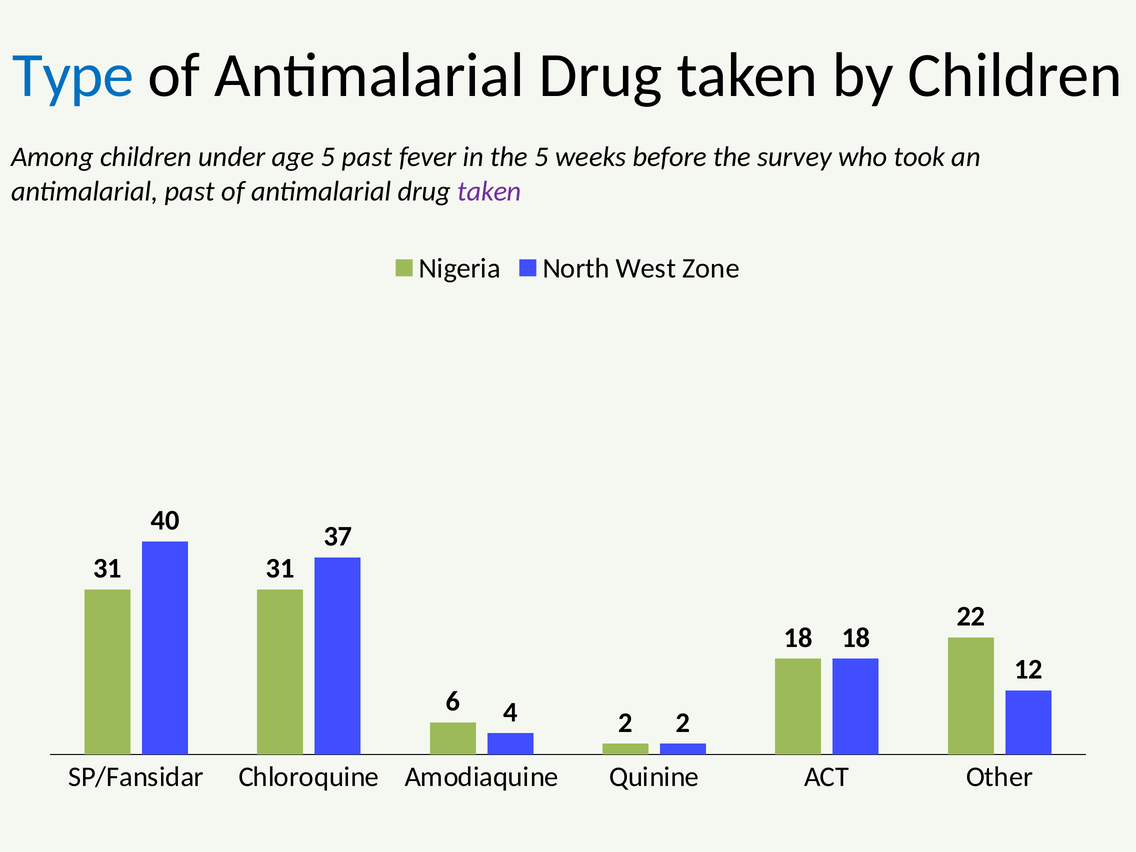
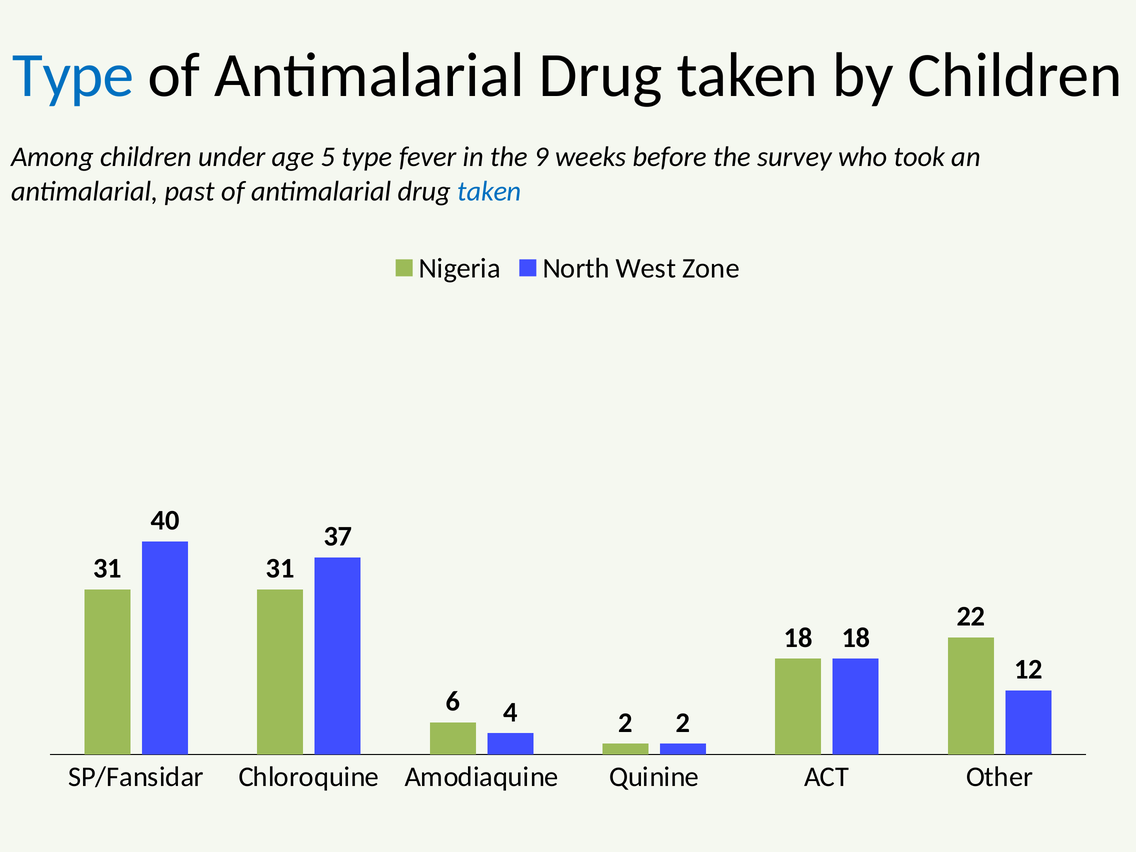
5 past: past -> type
the 5: 5 -> 9
taken at (489, 191) colour: purple -> blue
